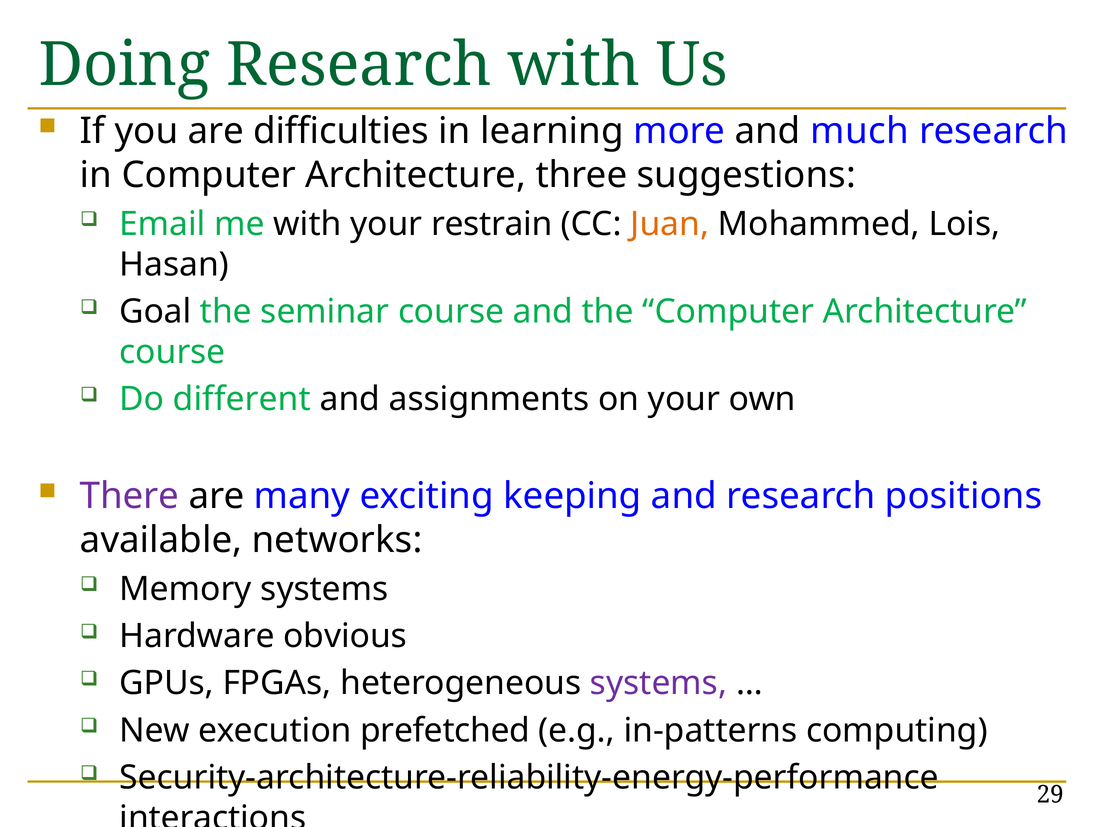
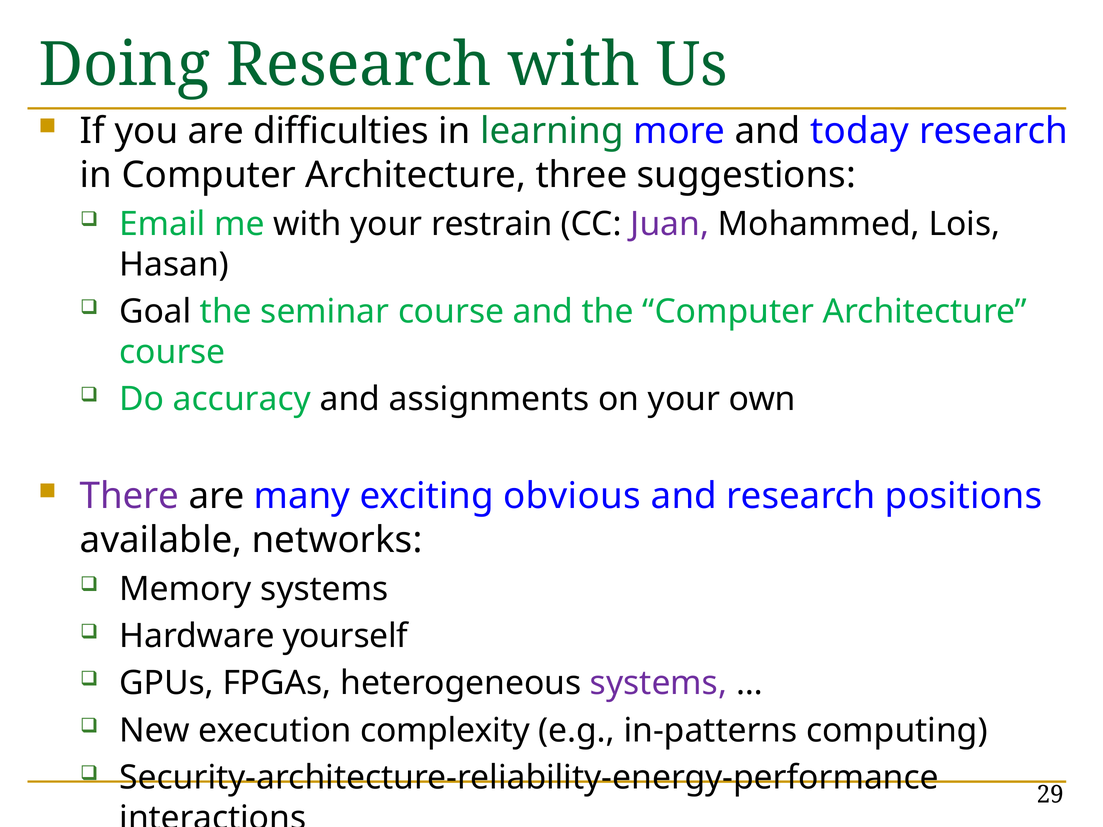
learning colour: black -> green
much: much -> today
Juan colour: orange -> purple
different: different -> accuracy
keeping: keeping -> obvious
obvious: obvious -> yourself
prefetched: prefetched -> complexity
